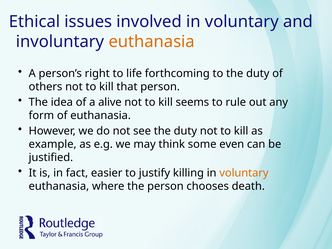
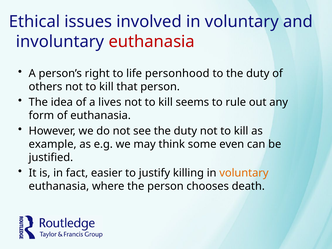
euthanasia at (152, 42) colour: orange -> red
forthcoming: forthcoming -> personhood
alive: alive -> lives
